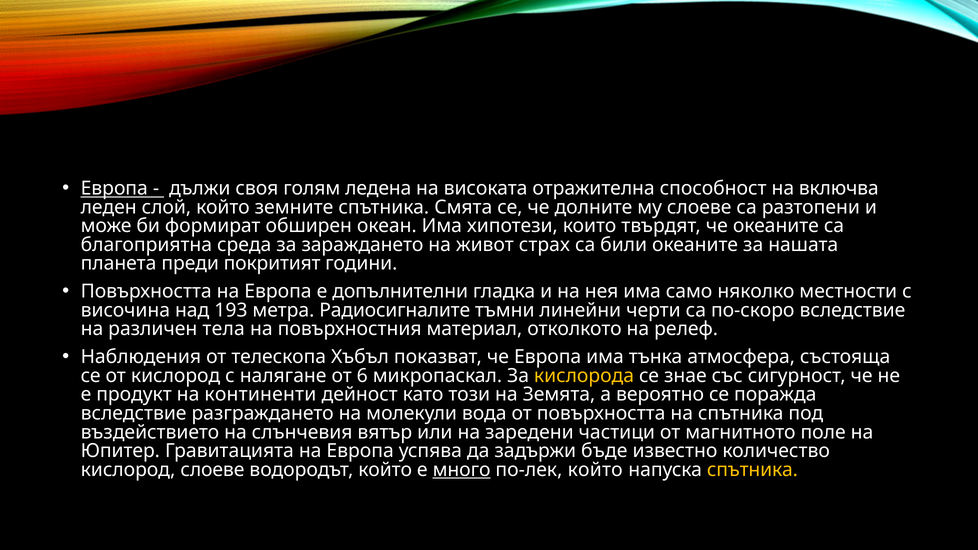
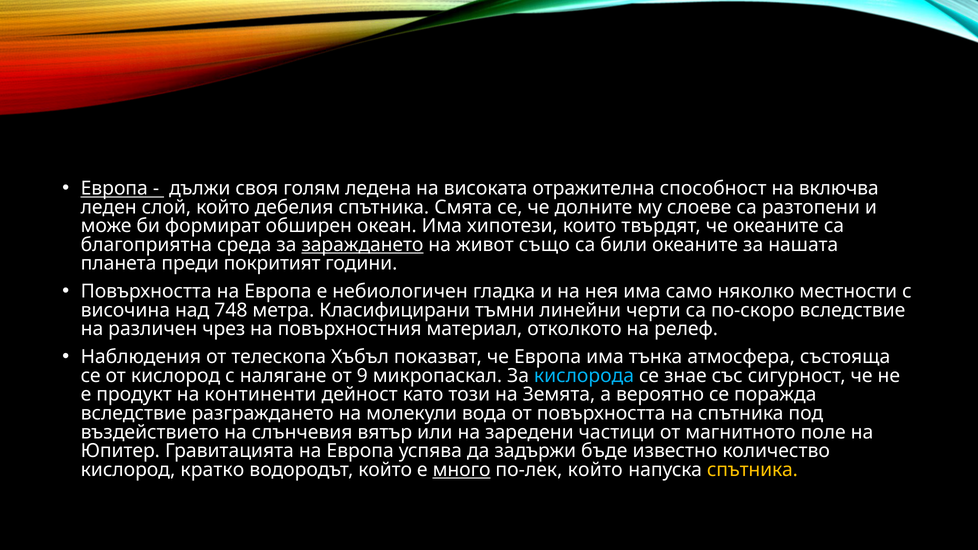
земните: земните -> дебелия
зараждането underline: none -> present
страх: страх -> също
допълнителни: допълнителни -> небиологичен
193: 193 -> 748
Радиосигналите: Радиосигналите -> Класифицирани
тела: тела -> чрез
6: 6 -> 9
кислорода colour: yellow -> light blue
кислород слоеве: слоеве -> кратко
